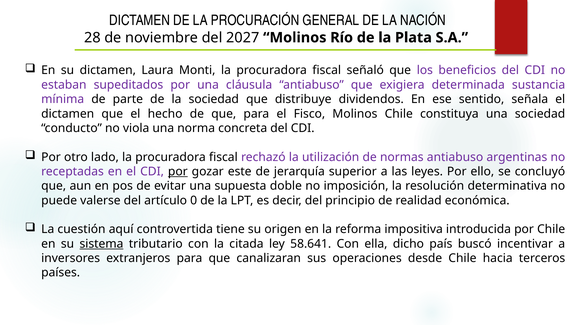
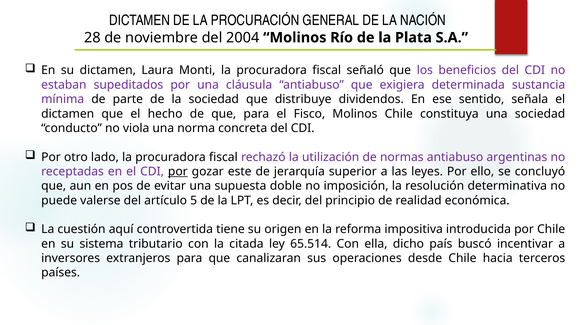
2027: 2027 -> 2004
0: 0 -> 5
sistema underline: present -> none
58.641: 58.641 -> 65.514
